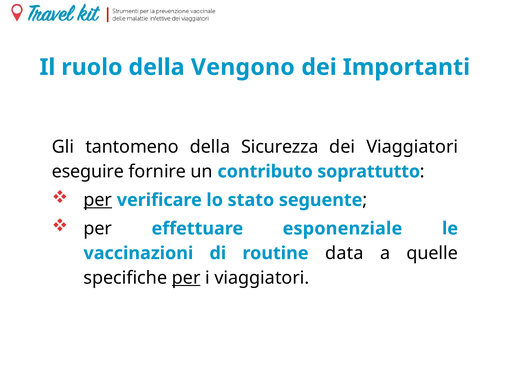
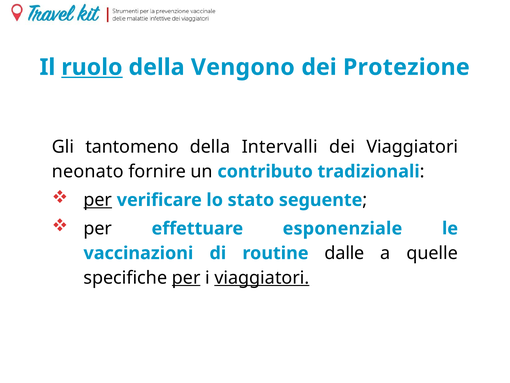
ruolo underline: none -> present
Importanti: Importanti -> Protezione
Sicurezza: Sicurezza -> Intervalli
eseguire: eseguire -> neonato
soprattutto: soprattutto -> tradizionali
data: data -> dalle
viaggiatori at (262, 278) underline: none -> present
